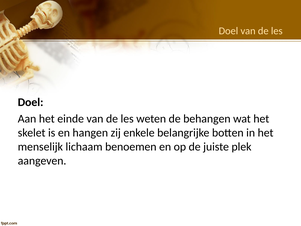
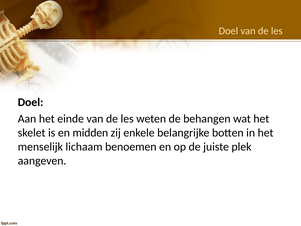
hangen: hangen -> midden
